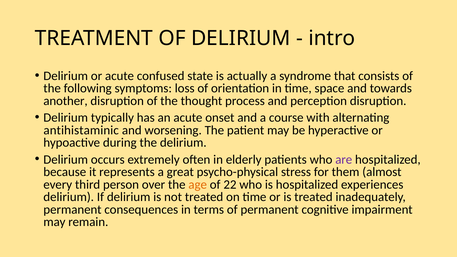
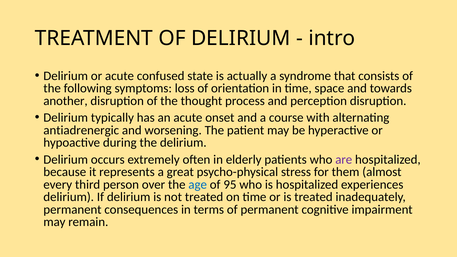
antihistaminic: antihistaminic -> antiadrenergic
age colour: orange -> blue
22: 22 -> 95
